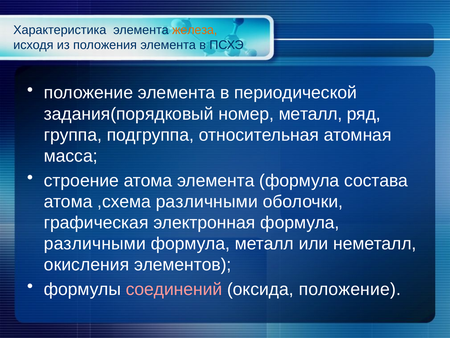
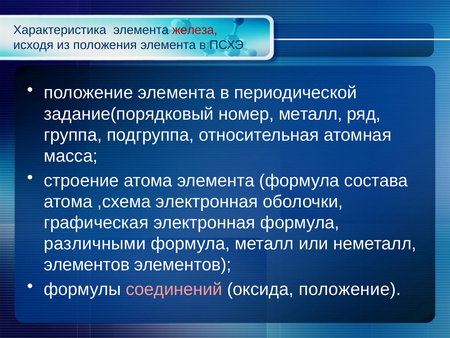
железа colour: orange -> red
задания(порядковый: задания(порядковый -> задание(порядковый
,схема различными: различными -> электронная
окисления at (87, 264): окисления -> элементов
